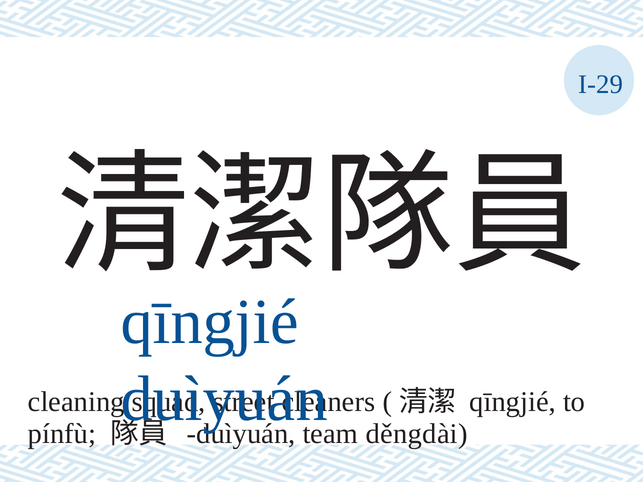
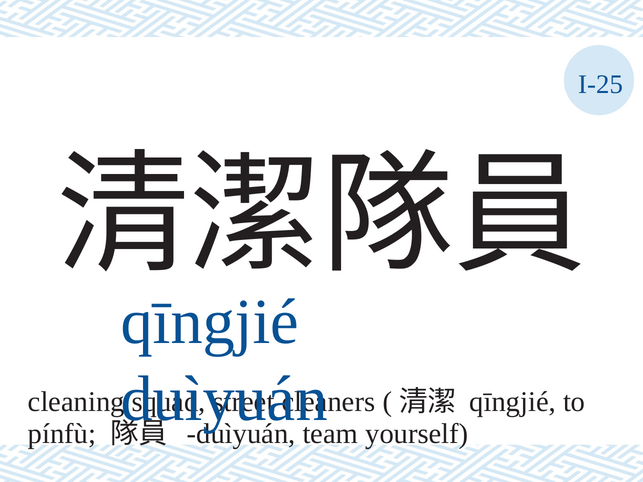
I-29: I-29 -> I-25
děngdài: děngdài -> yourself
